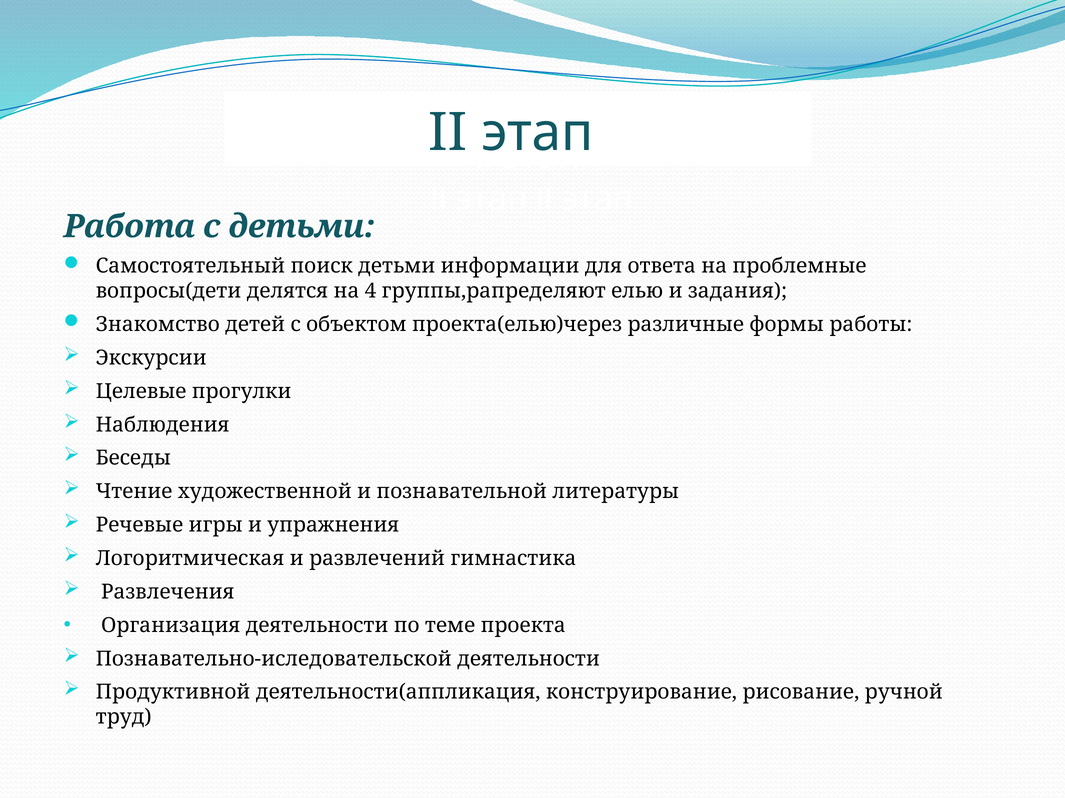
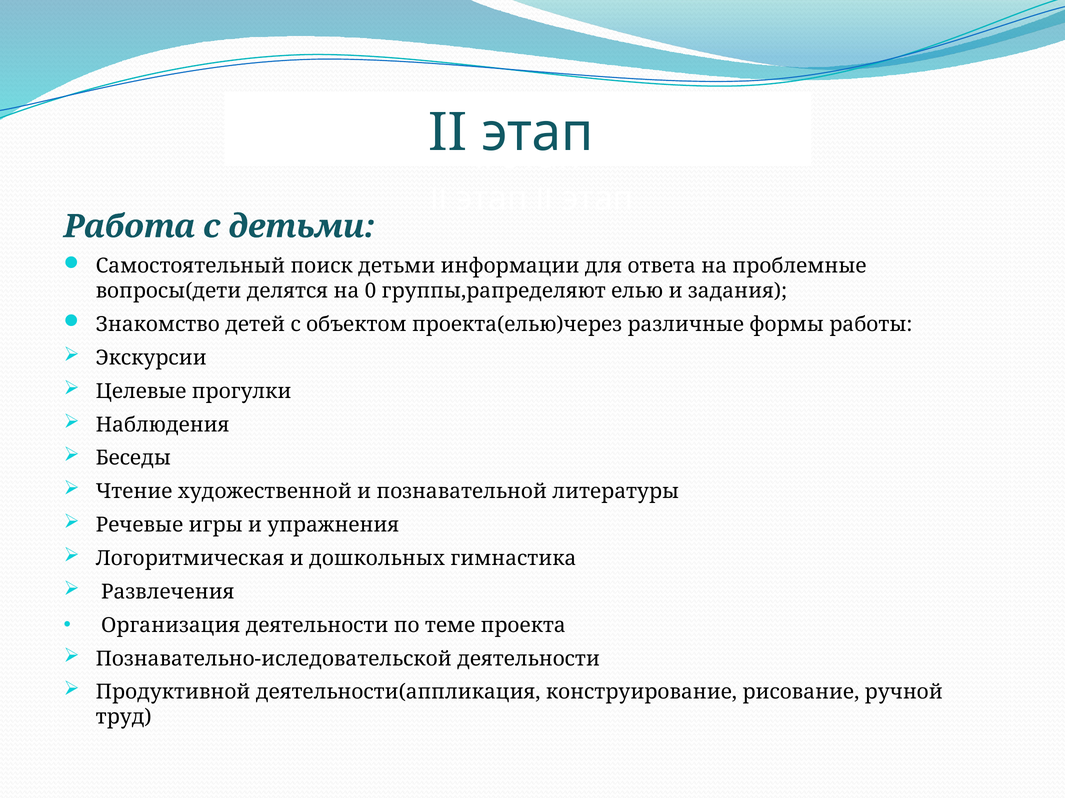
4: 4 -> 0
развлечений: развлечений -> дошкольных
